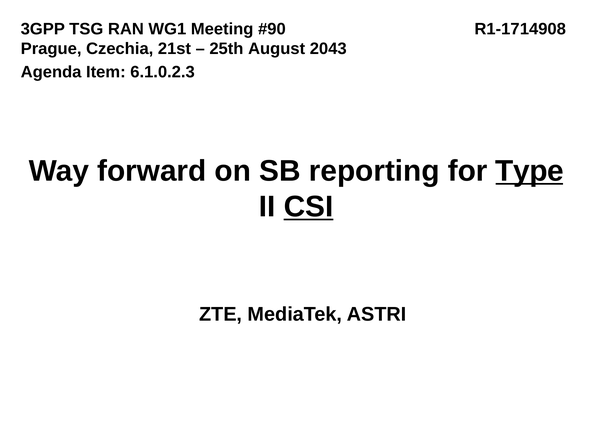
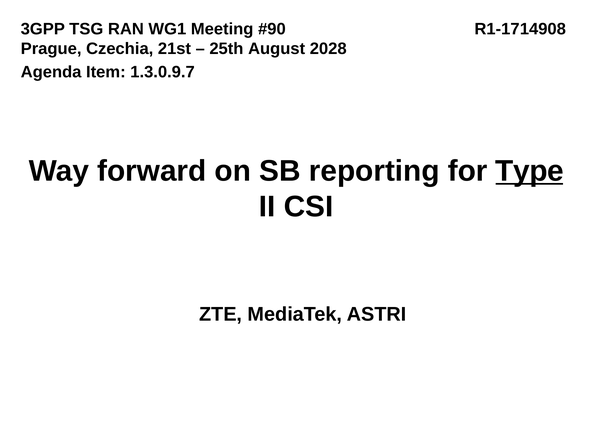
2043: 2043 -> 2028
6.1.0.2.3: 6.1.0.2.3 -> 1.3.0.9.7
CSI underline: present -> none
